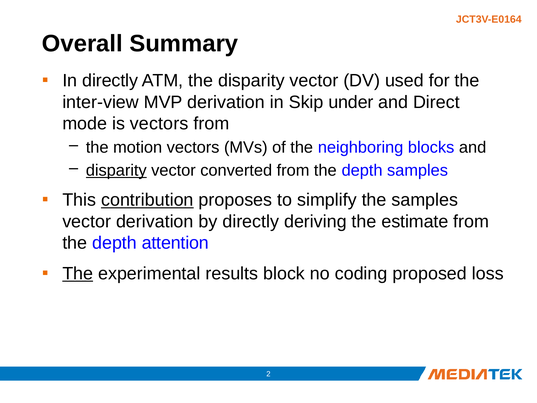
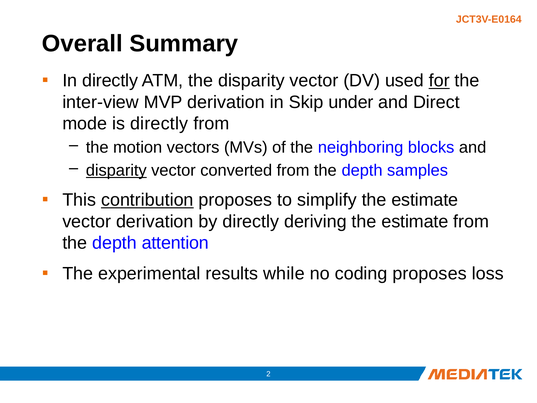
for underline: none -> present
is vectors: vectors -> directly
simplify the samples: samples -> estimate
The at (78, 273) underline: present -> none
block: block -> while
coding proposed: proposed -> proposes
